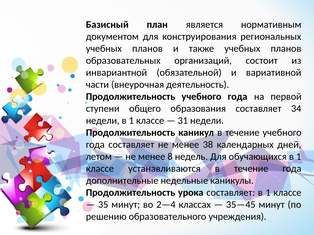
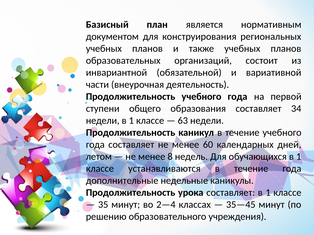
31: 31 -> 63
38: 38 -> 60
